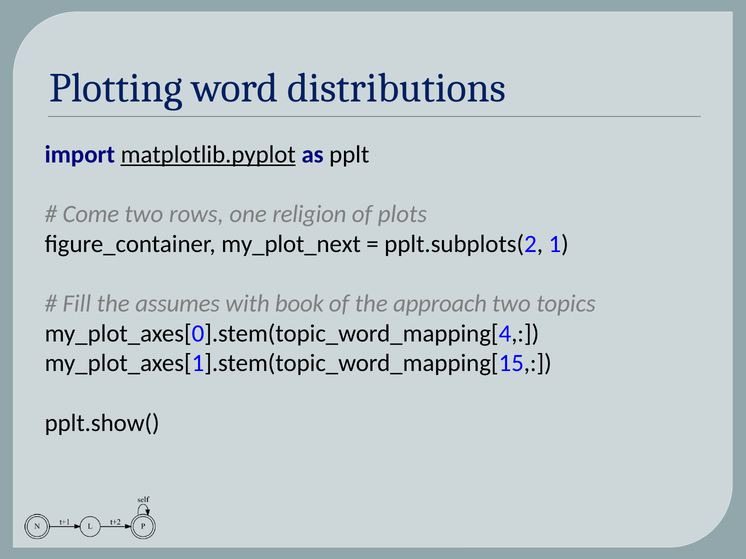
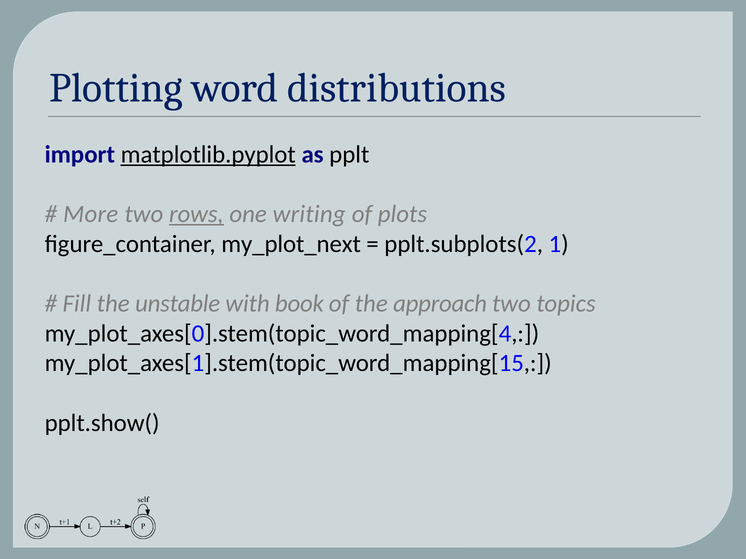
Come: Come -> More
rows underline: none -> present
religion: religion -> writing
assumes: assumes -> unstable
